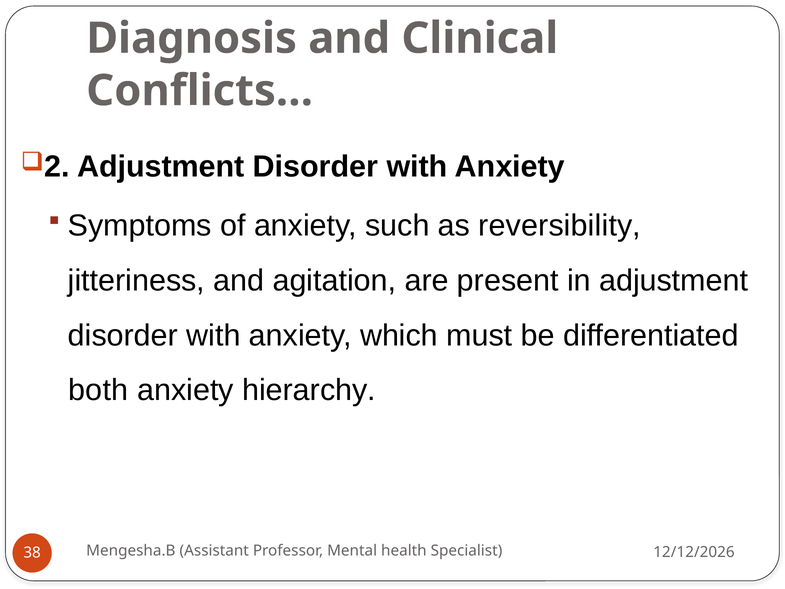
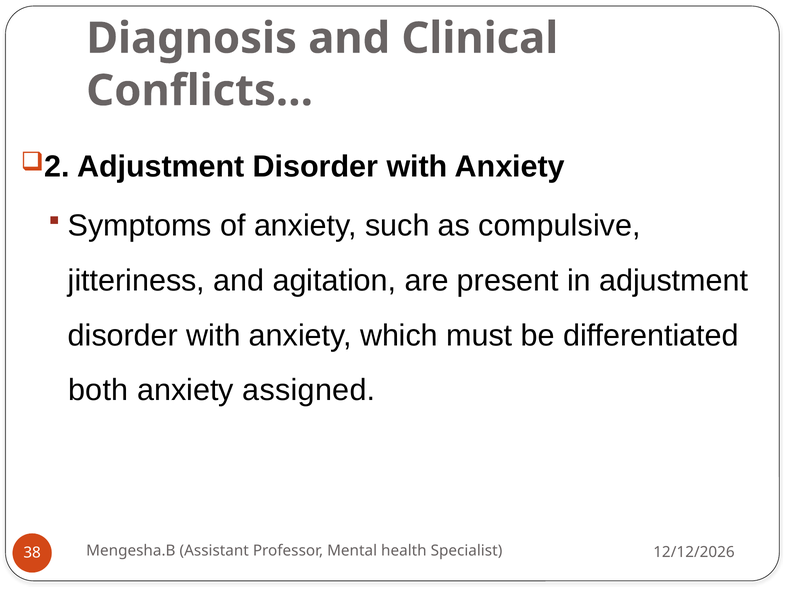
reversibility: reversibility -> compulsive
hierarchy: hierarchy -> assigned
